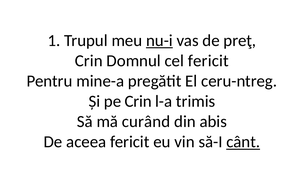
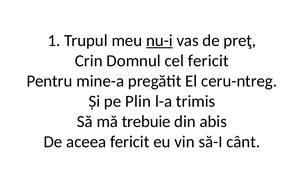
pe Crin: Crin -> Plin
curând: curând -> trebuie
cânt underline: present -> none
